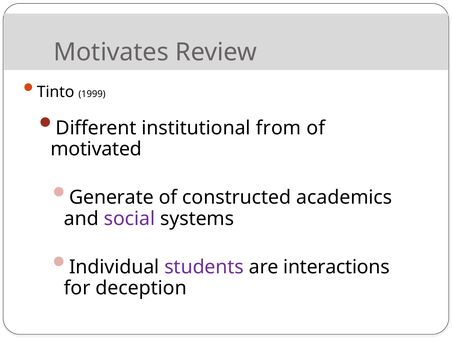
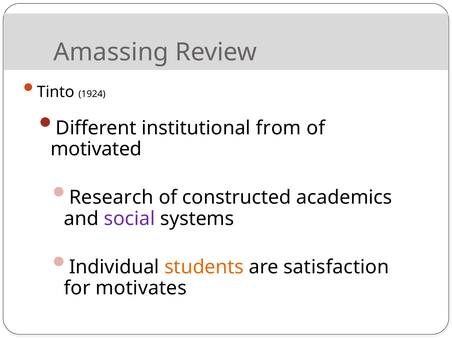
Motivates: Motivates -> Amassing
1999: 1999 -> 1924
Generate: Generate -> Research
students colour: purple -> orange
interactions: interactions -> satisfaction
deception: deception -> motivates
